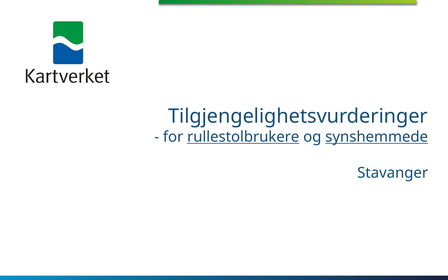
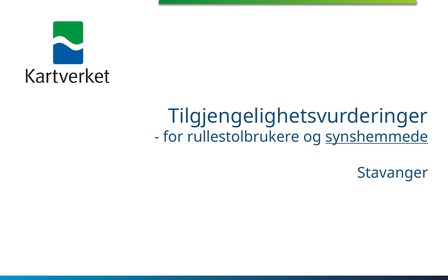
rullestolbrukere underline: present -> none
